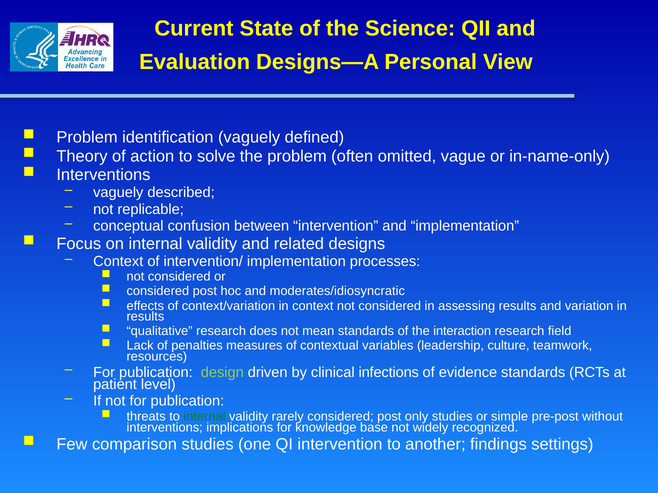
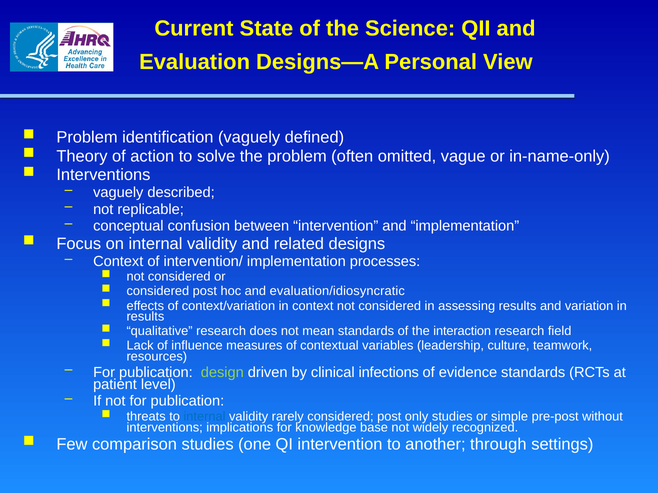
moderates/idiosyncratic: moderates/idiosyncratic -> evaluation/idiosyncratic
penalties: penalties -> influence
internal at (205, 417) colour: green -> blue
findings: findings -> through
